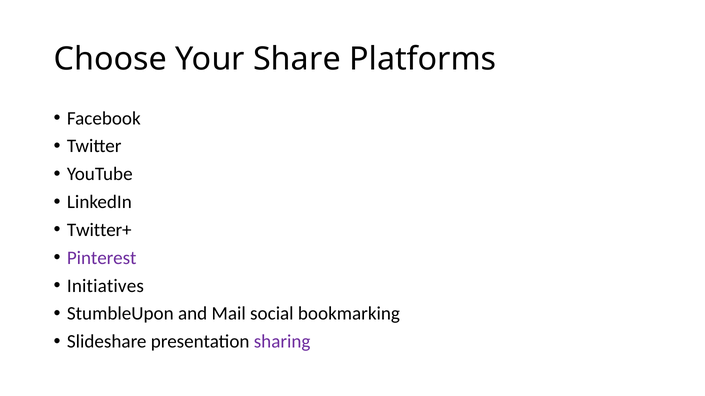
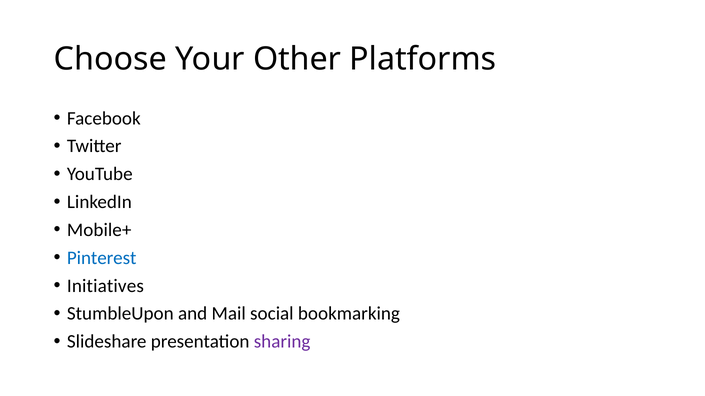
Share: Share -> Other
Twitter+: Twitter+ -> Mobile+
Pinterest colour: purple -> blue
